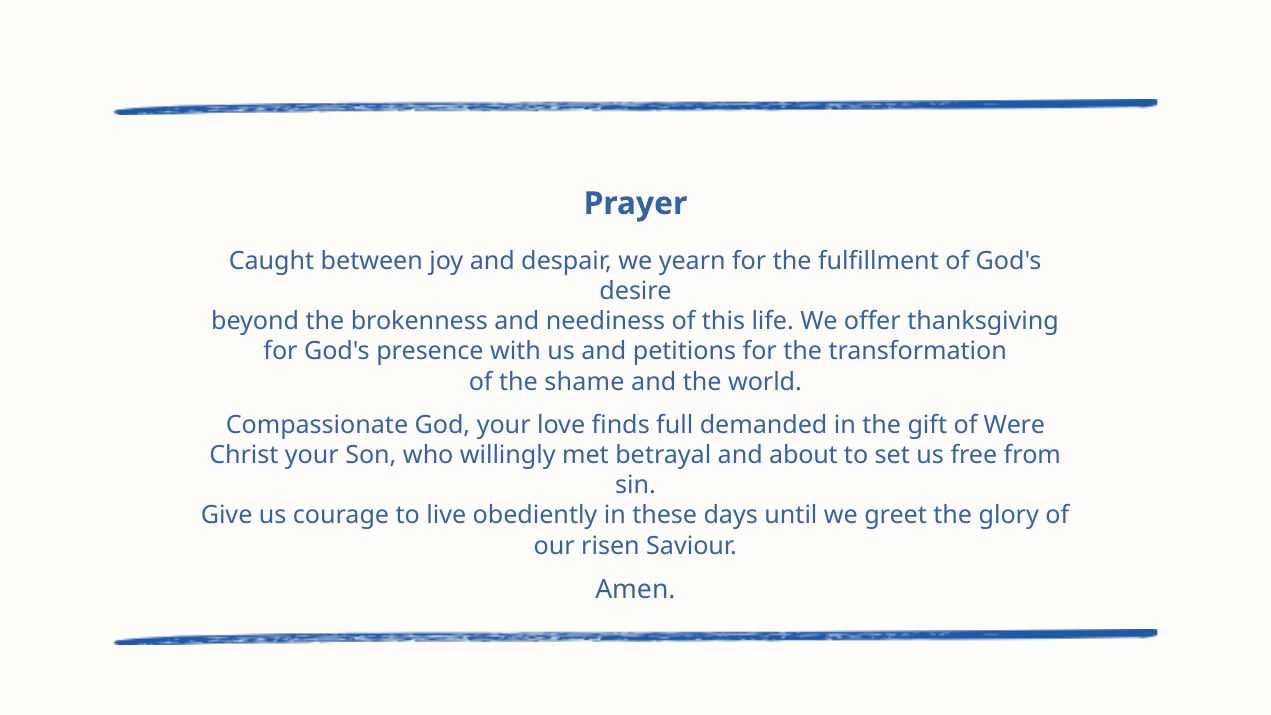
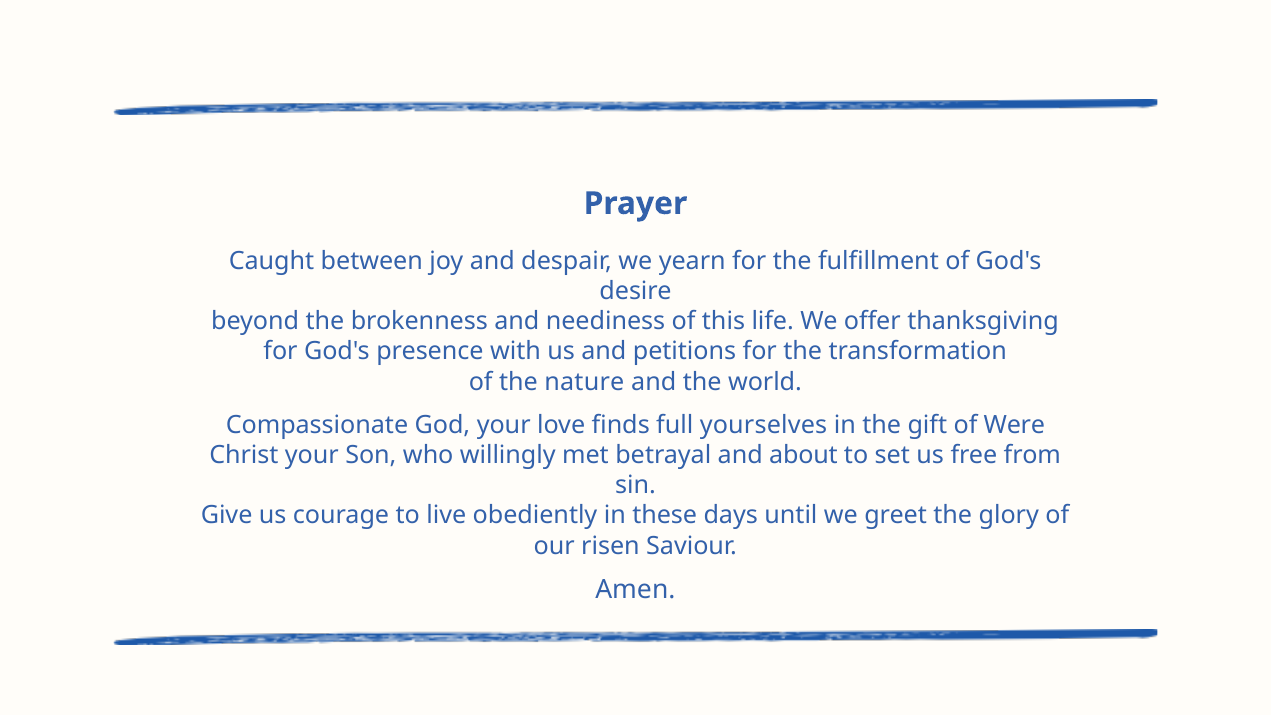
shame: shame -> nature
demanded: demanded -> yourselves
